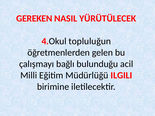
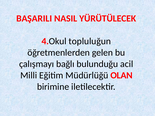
GEREKEN: GEREKEN -> BAŞARILI
ILGILI: ILGILI -> OLAN
